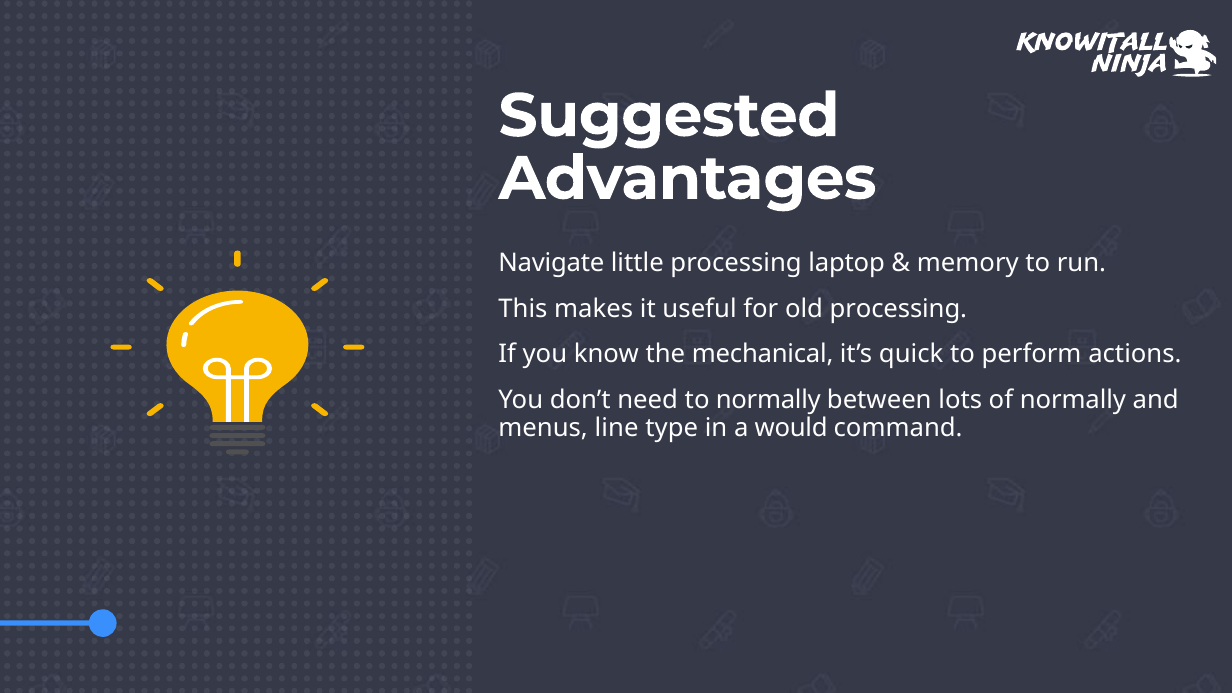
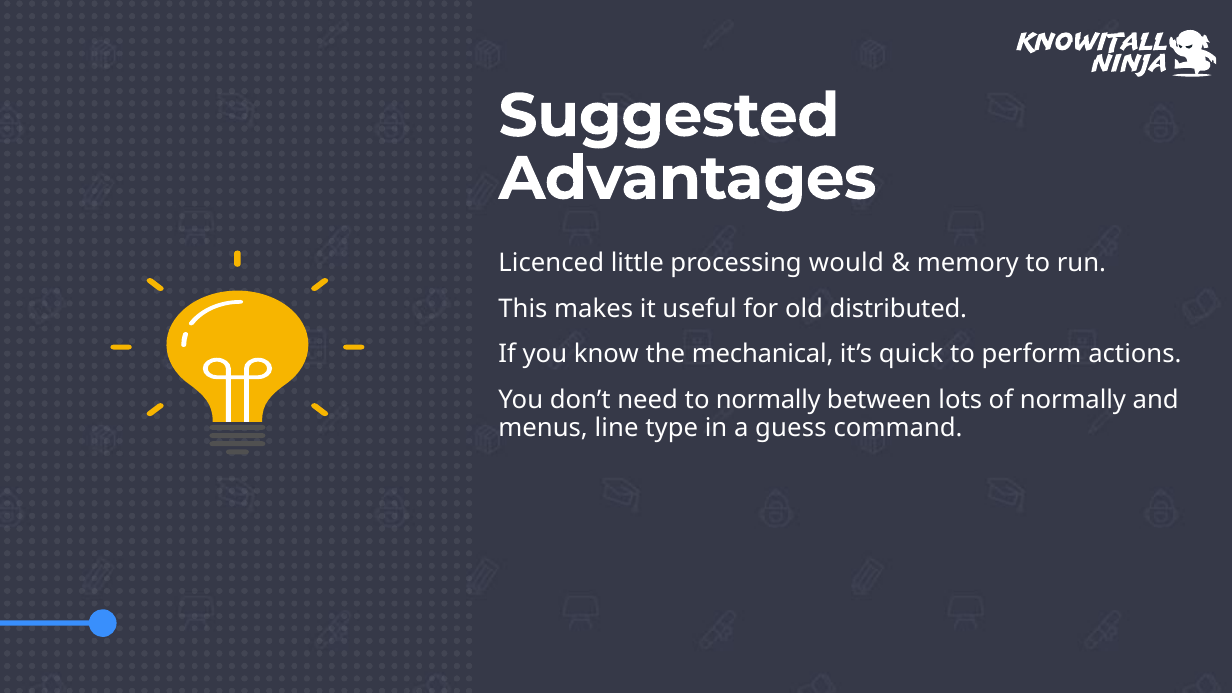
Navigate: Navigate -> Licenced
laptop: laptop -> would
old processing: processing -> distributed
would: would -> guess
